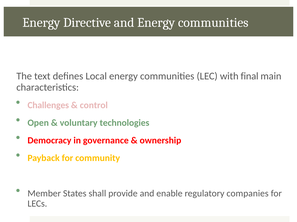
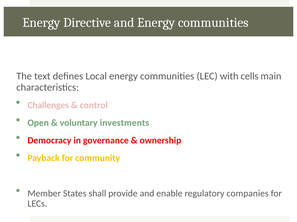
final: final -> cells
technologies: technologies -> investments
